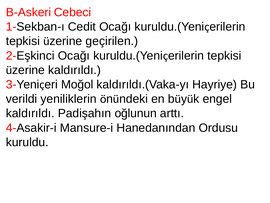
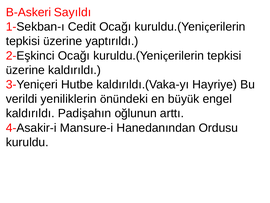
Cebeci: Cebeci -> Sayıldı
geçirilen: geçirilen -> yaptırıldı
Moğol: Moğol -> Hutbe
